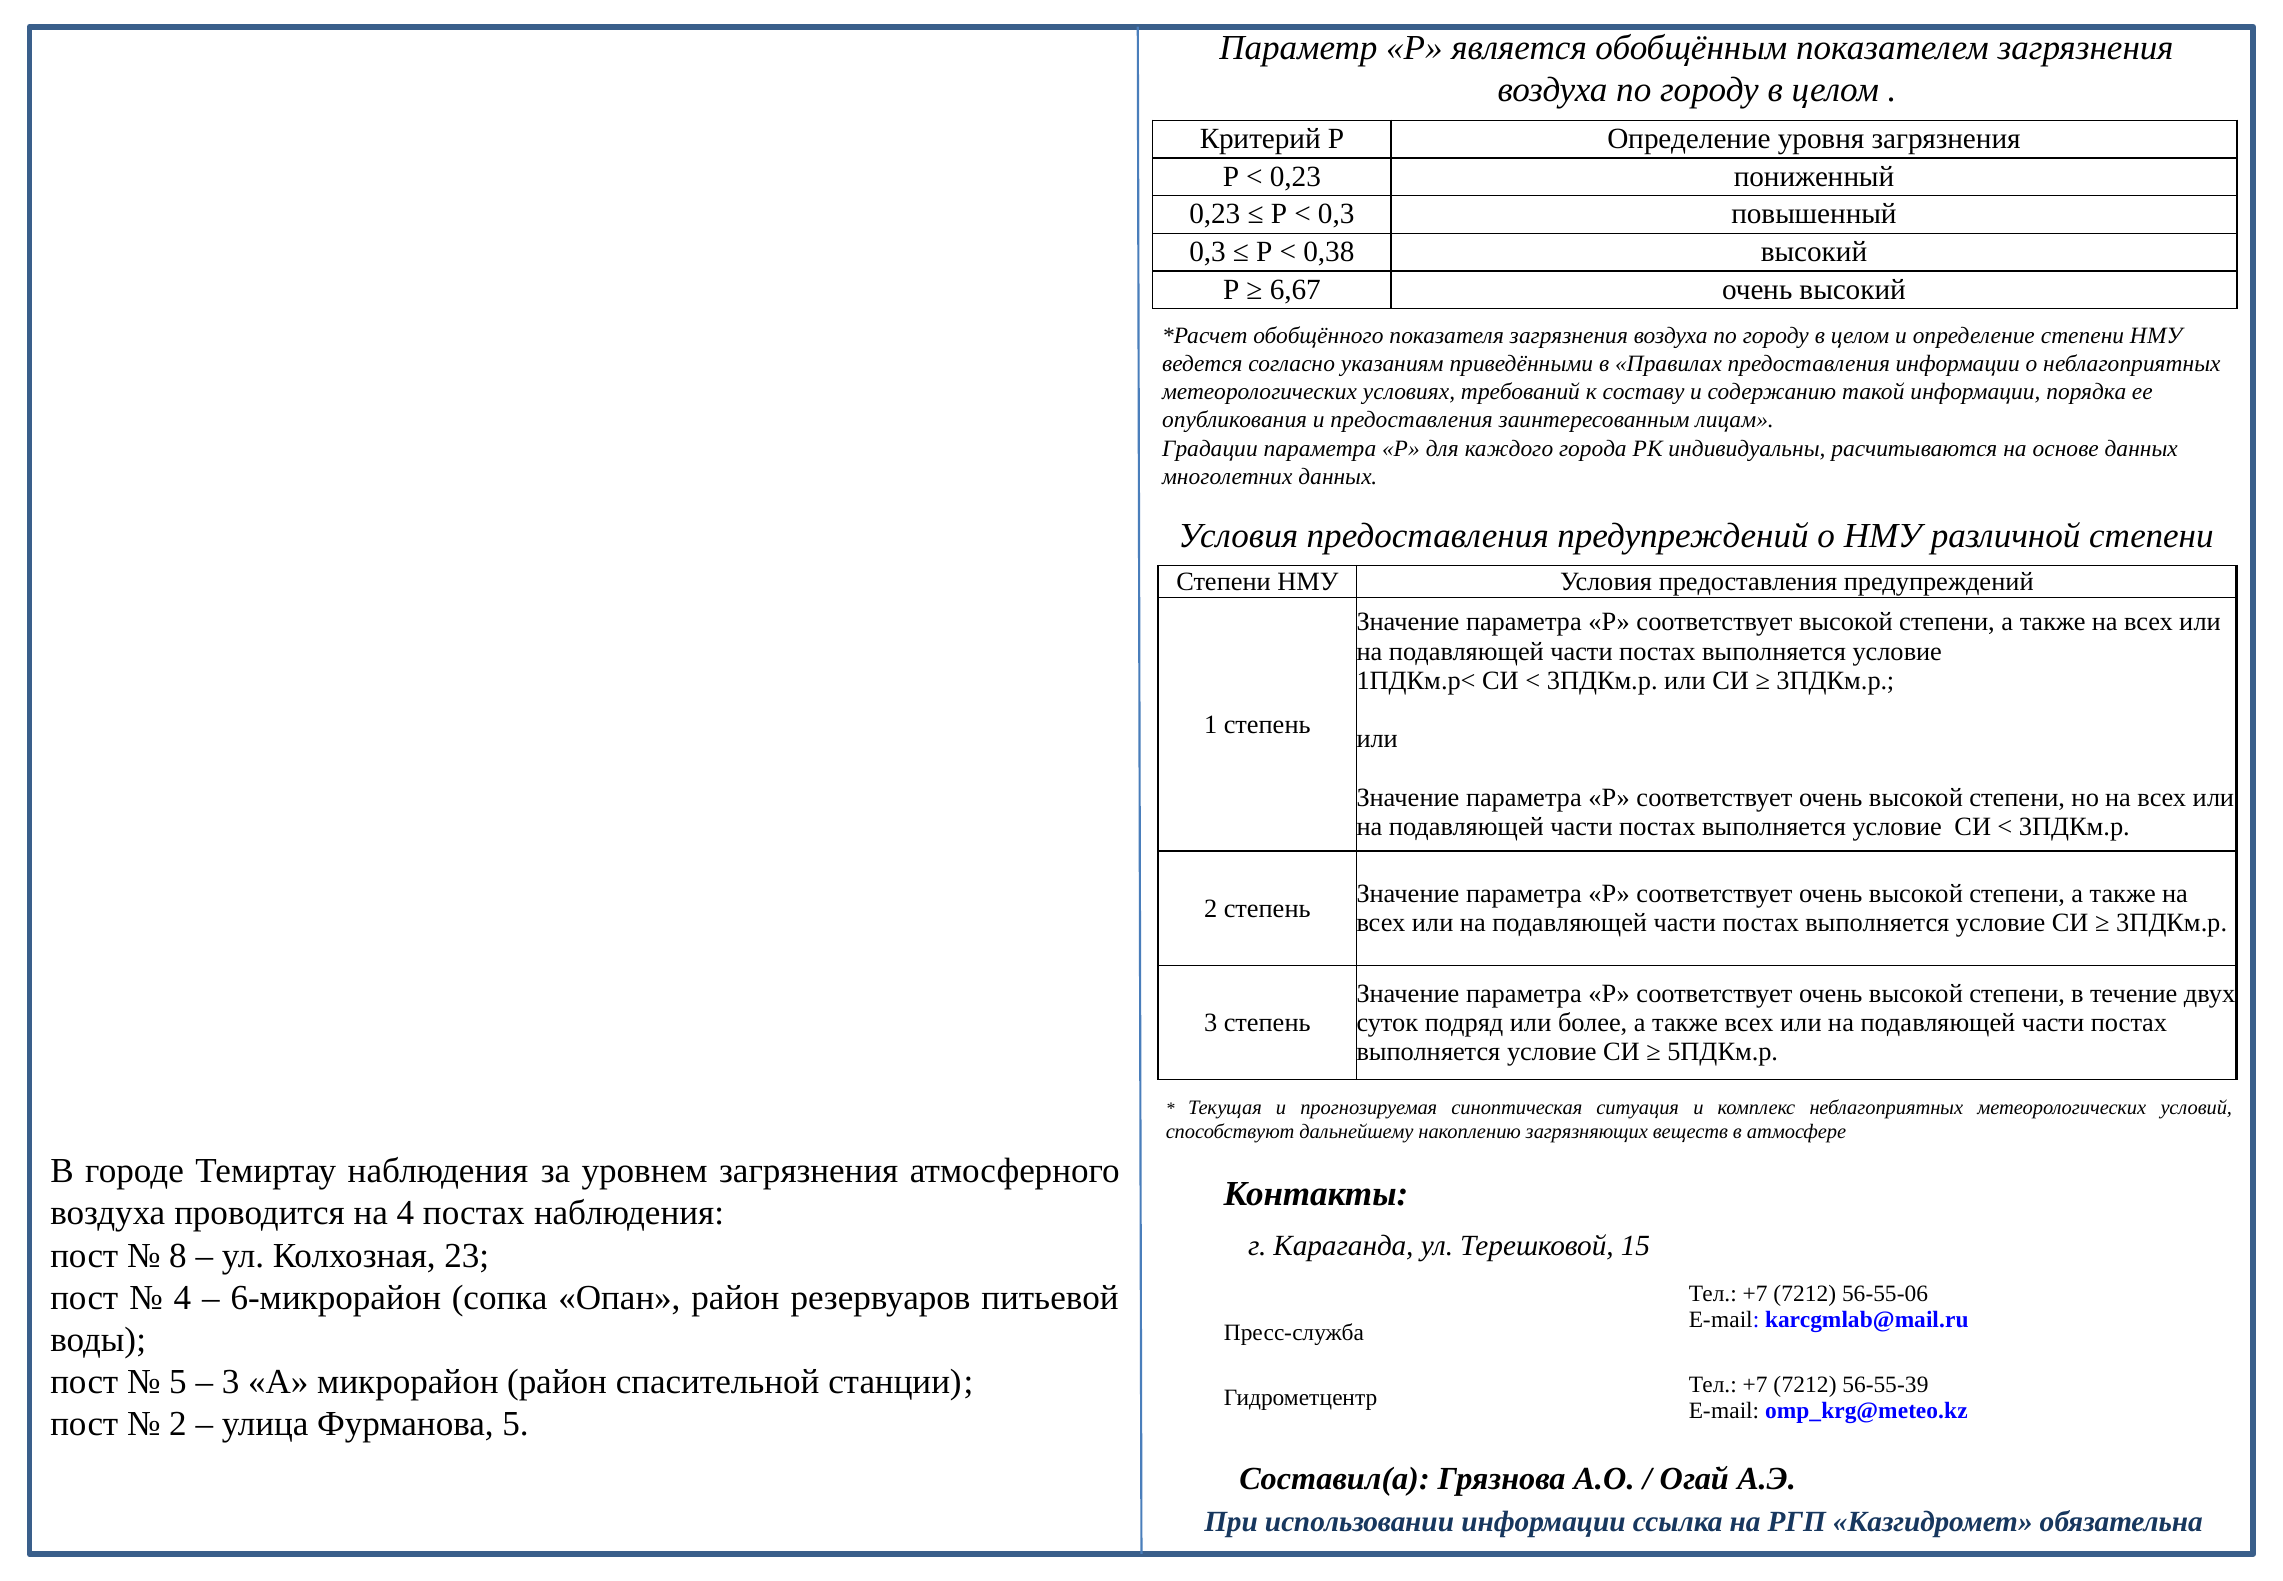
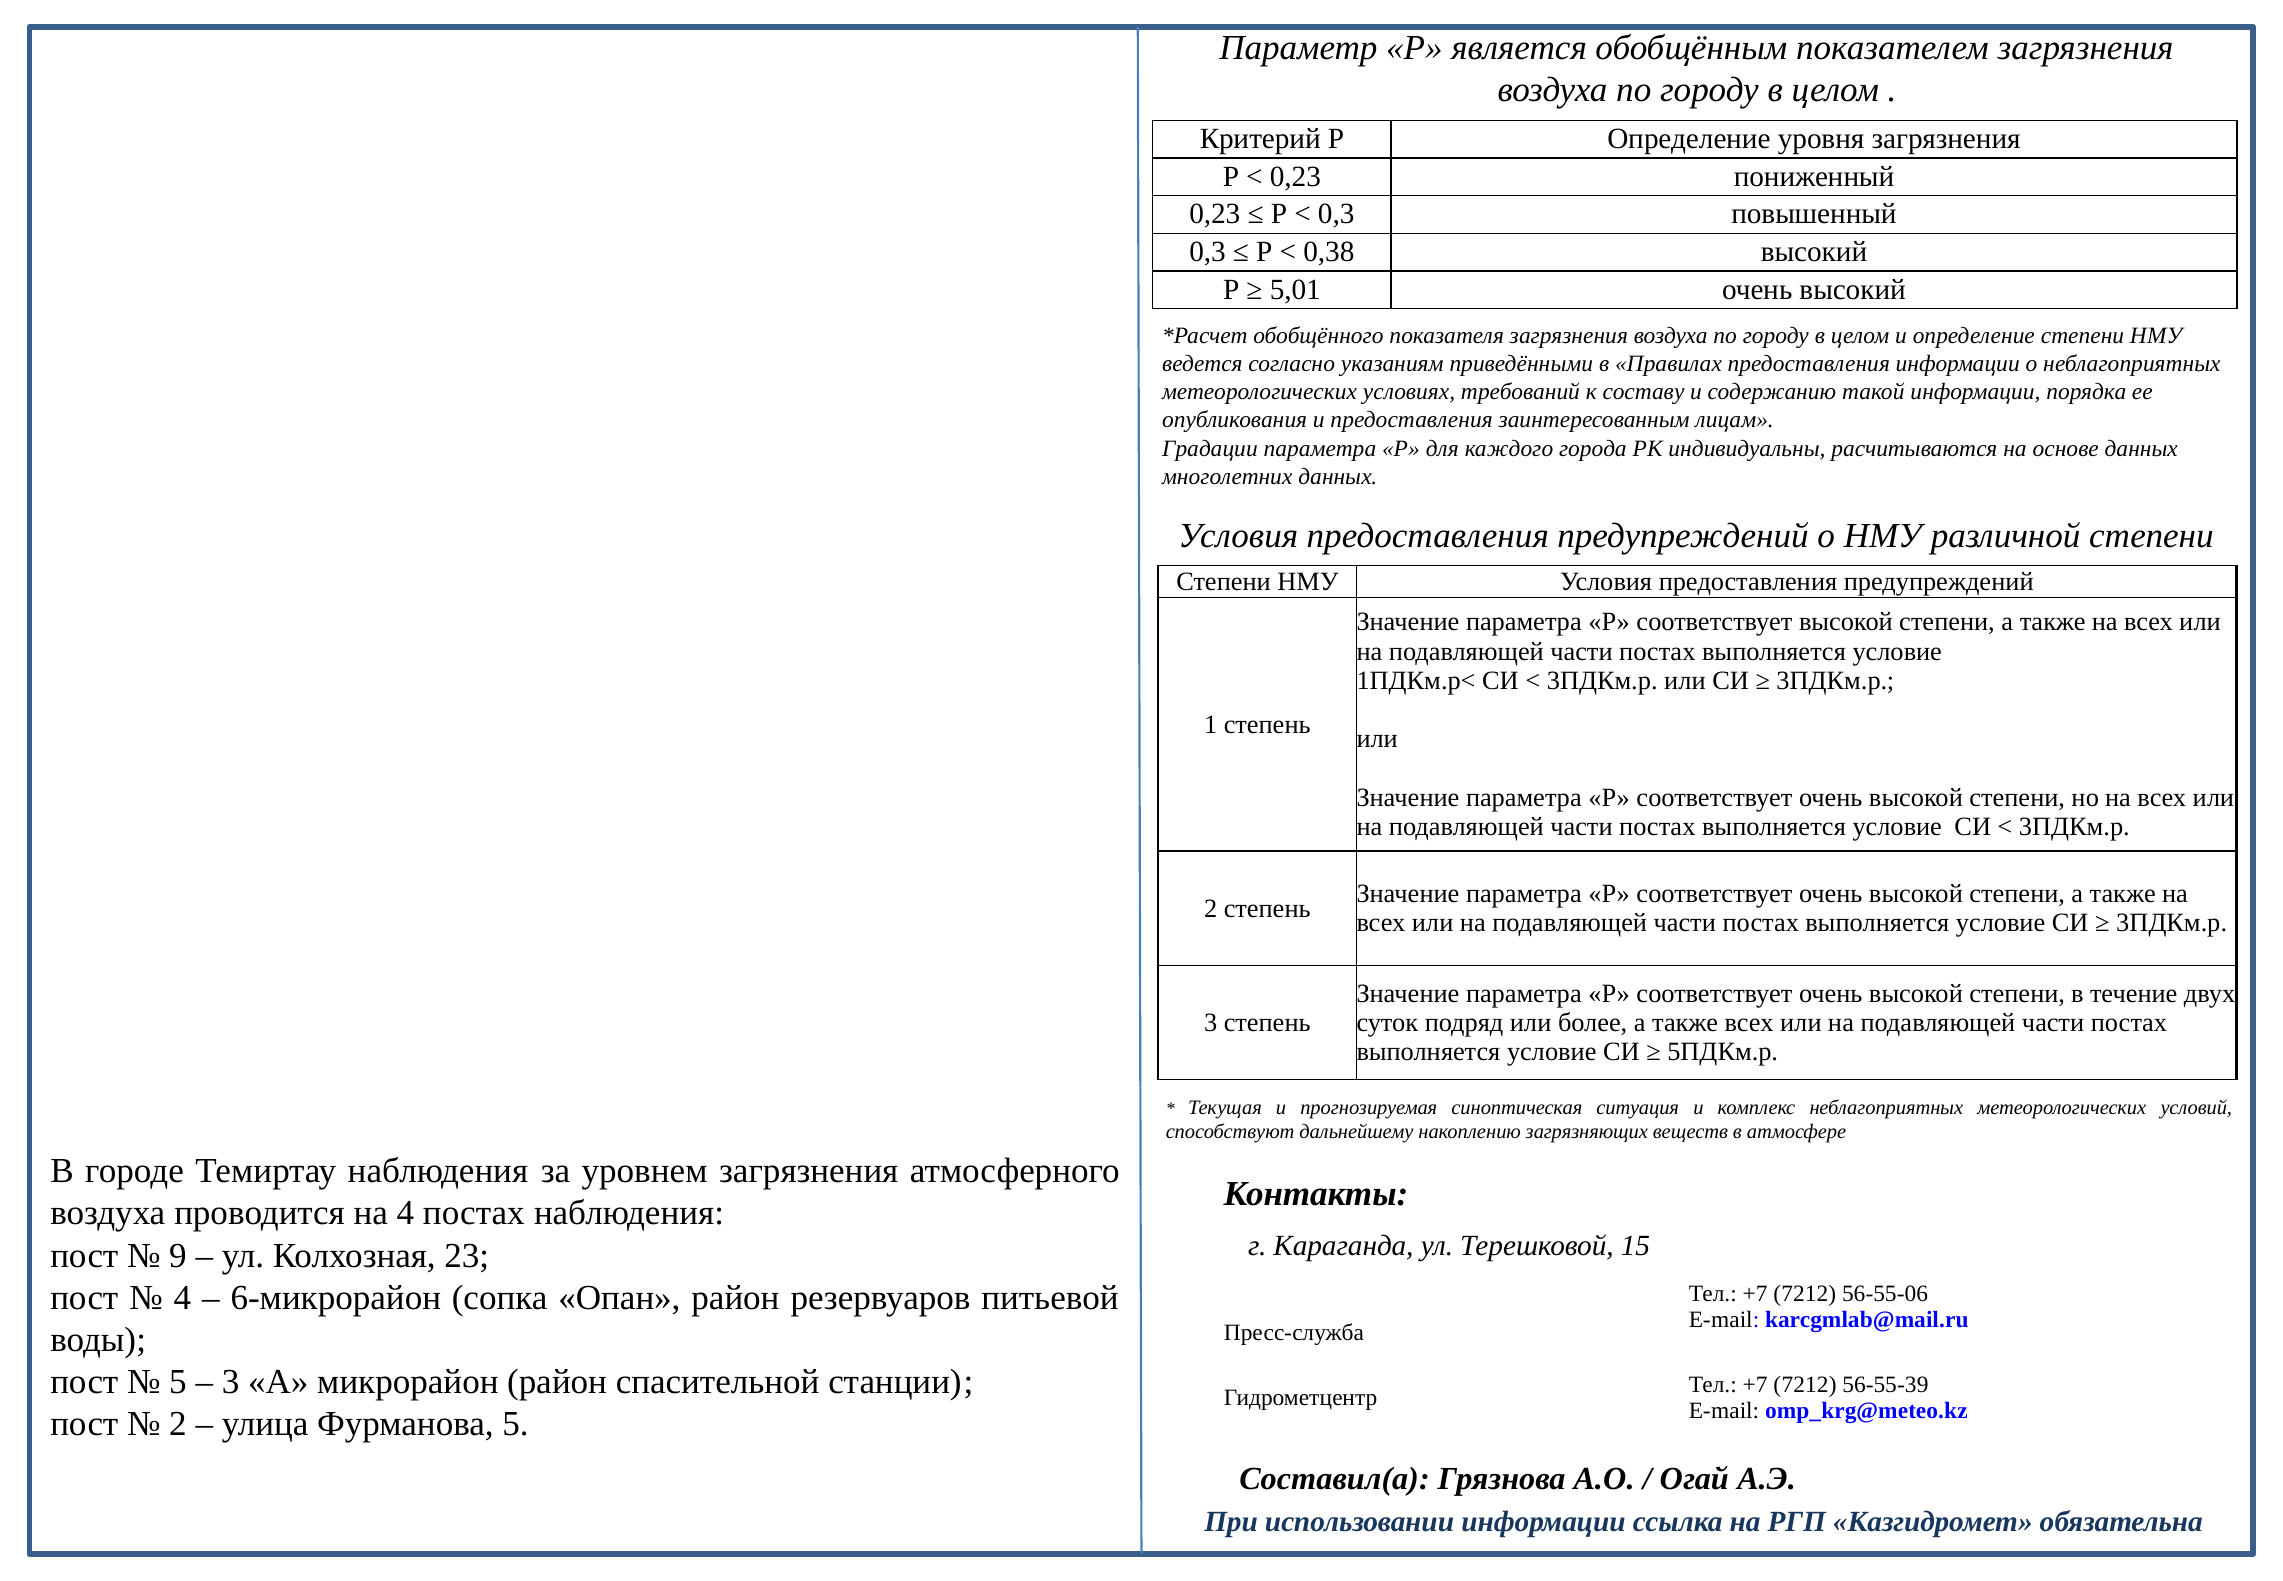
6,67: 6,67 -> 5,01
8: 8 -> 9
